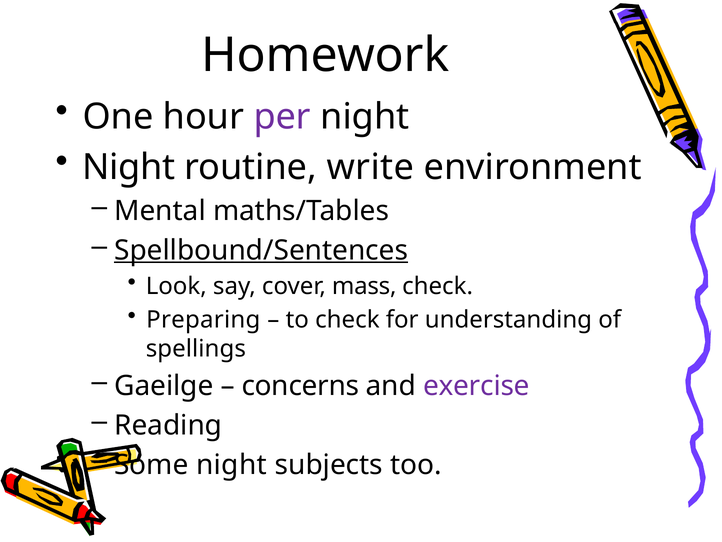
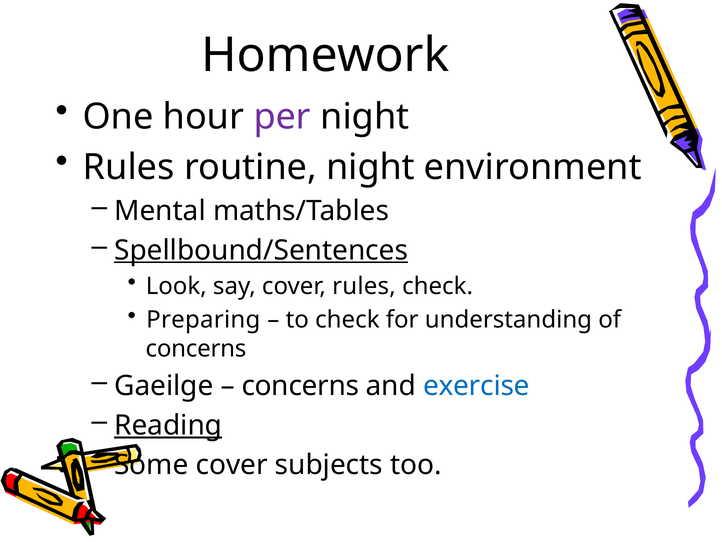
Night at (129, 167): Night -> Rules
routine write: write -> night
cover mass: mass -> rules
spellings at (196, 348): spellings -> concerns
exercise colour: purple -> blue
Reading underline: none -> present
Some night: night -> cover
